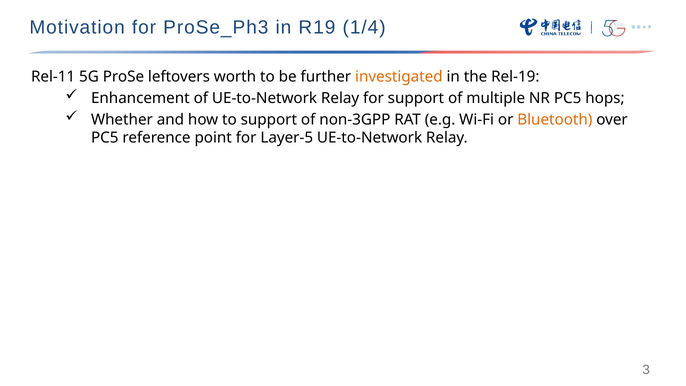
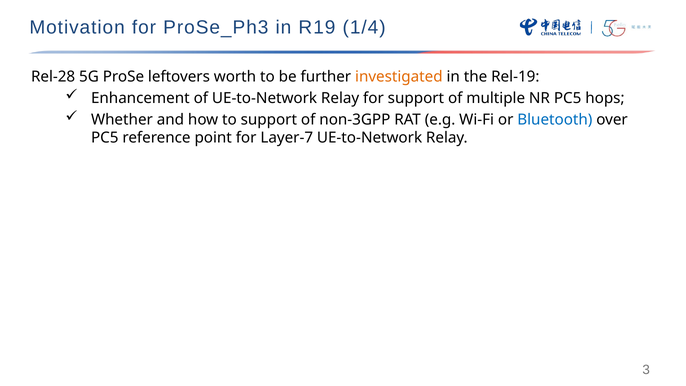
Rel-11: Rel-11 -> Rel-28
Bluetooth colour: orange -> blue
Layer-5: Layer-5 -> Layer-7
